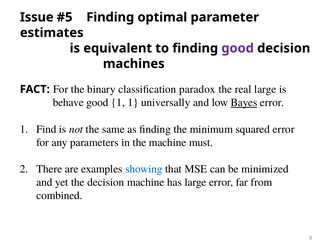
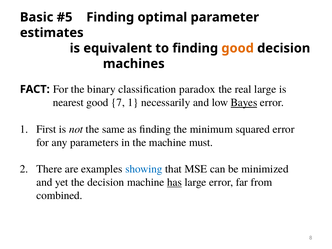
Issue: Issue -> Basic
good at (238, 48) colour: purple -> orange
behave: behave -> nearest
good 1: 1 -> 7
universally: universally -> necessarily
Find: Find -> First
has underline: none -> present
